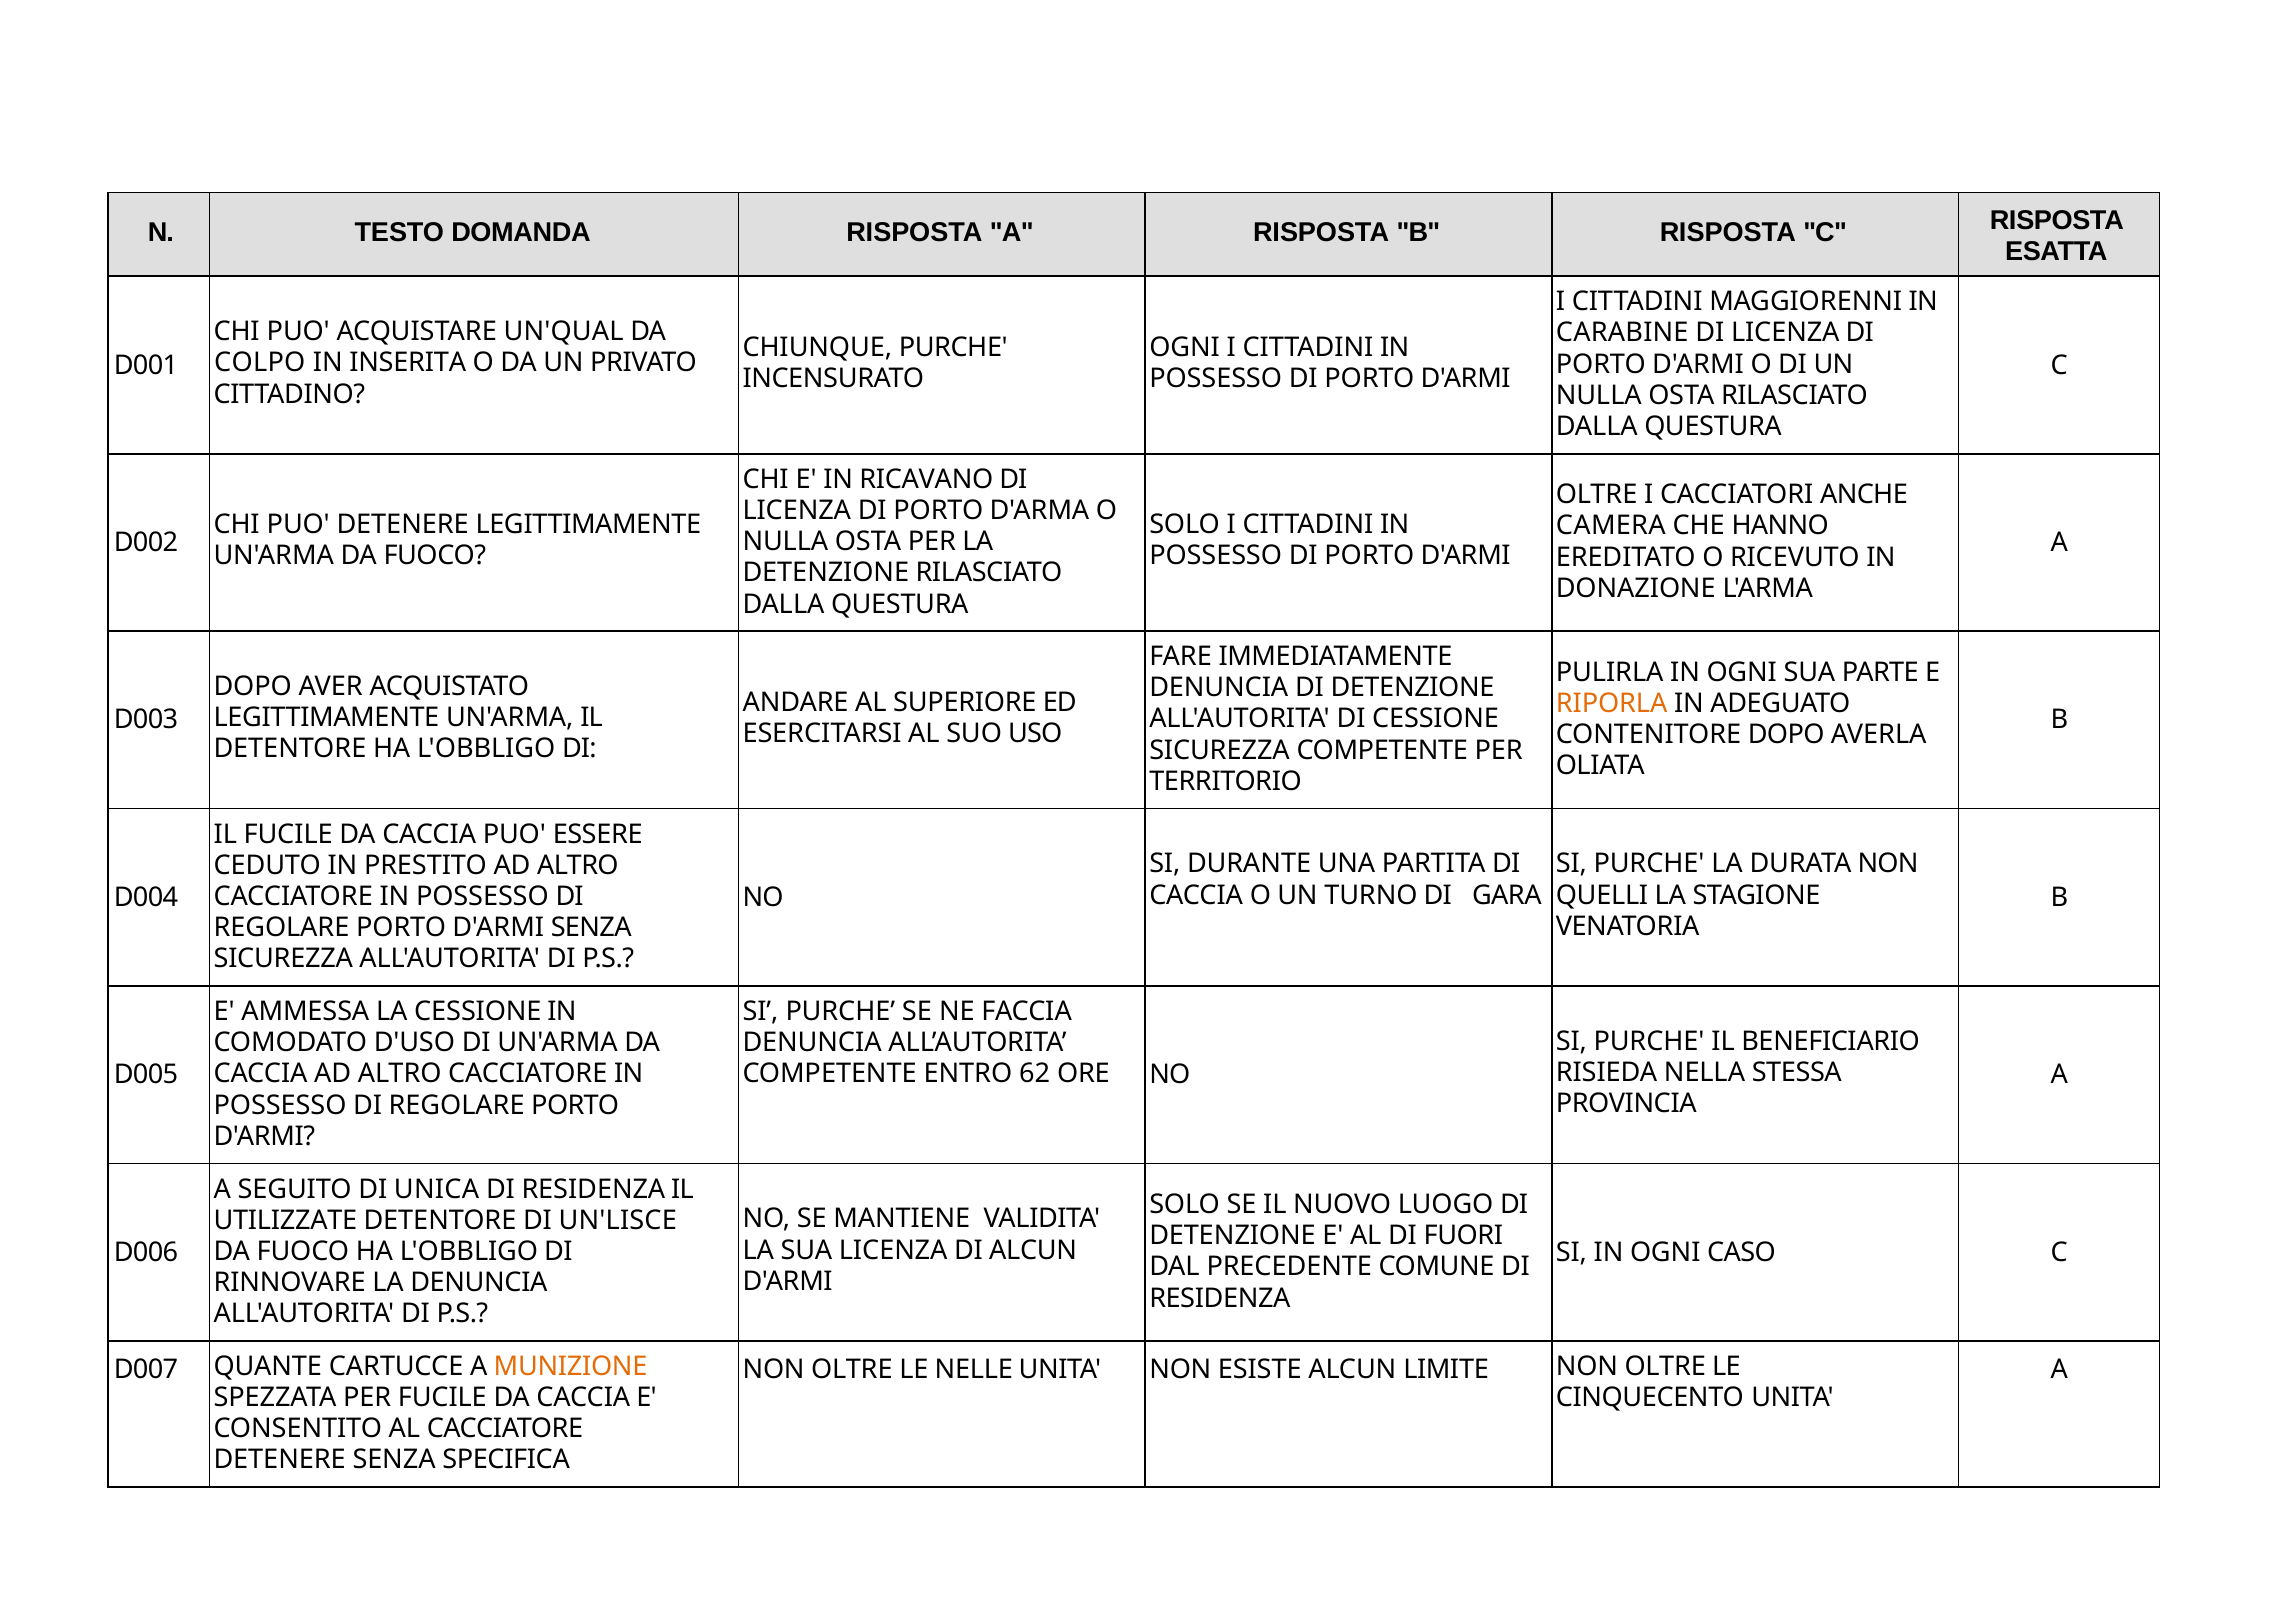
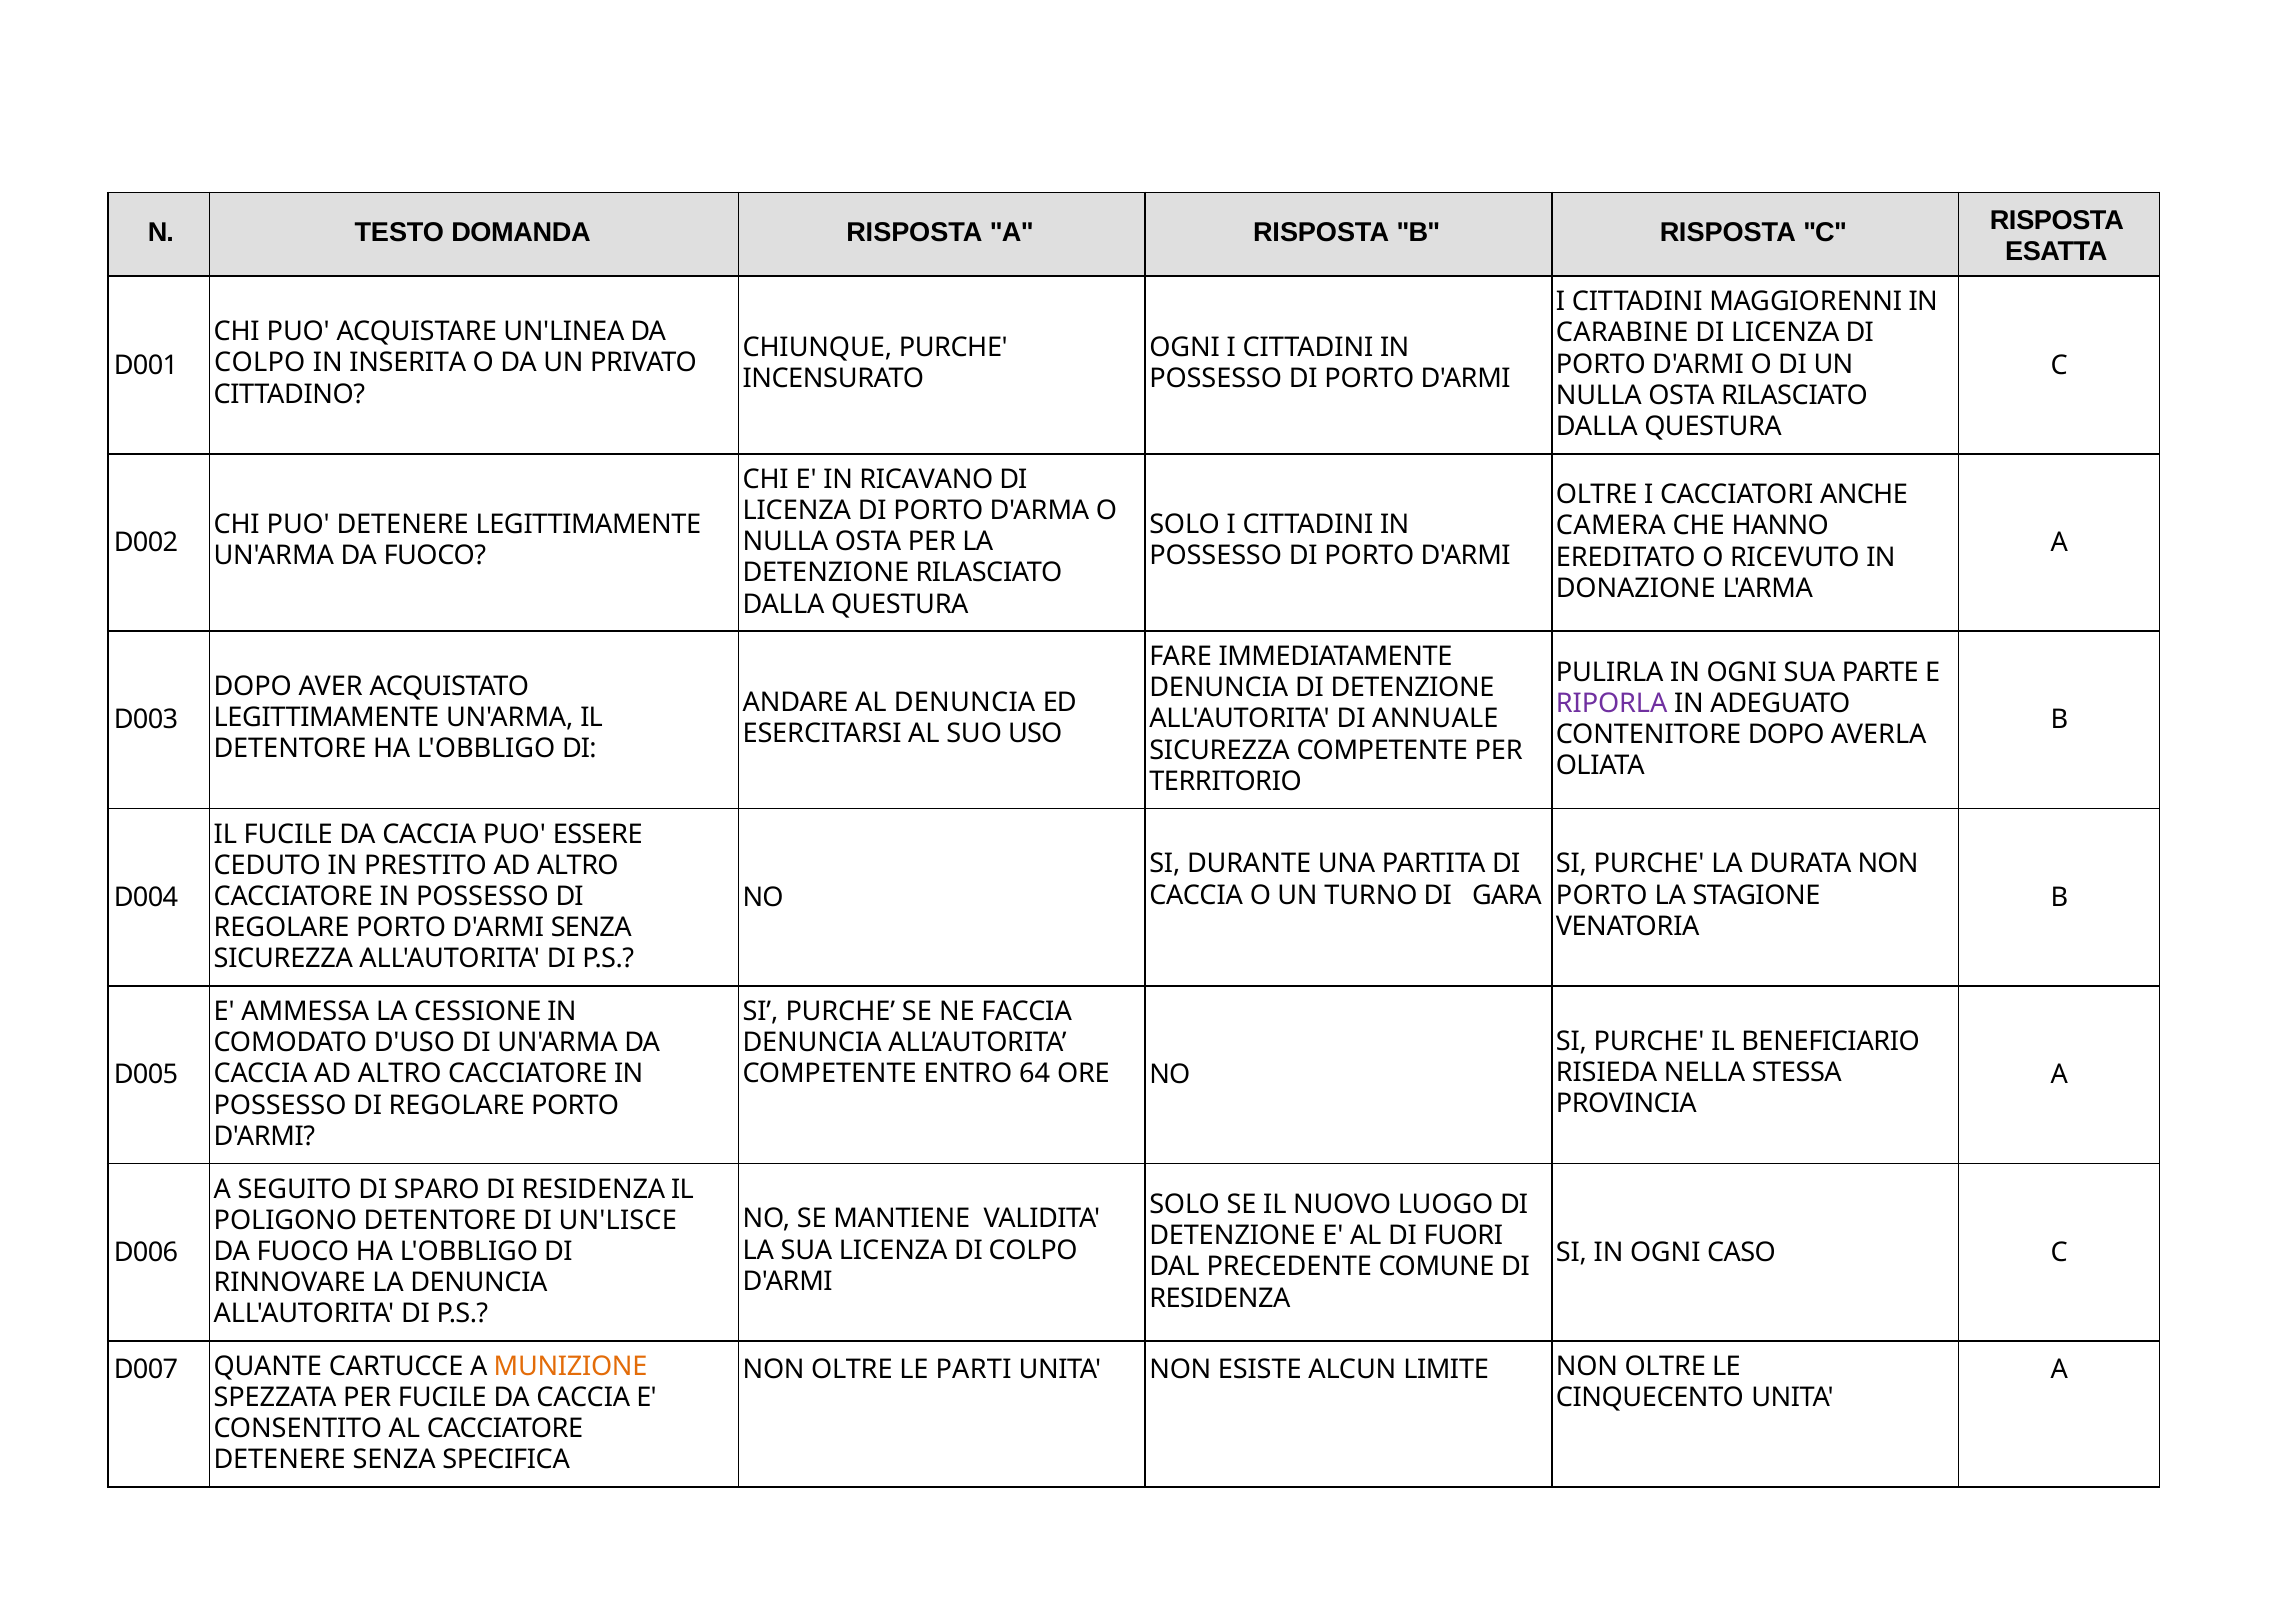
UN'QUAL: UN'QUAL -> UN'LINEA
AL SUPERIORE: SUPERIORE -> DENUNCIA
RIPORLA colour: orange -> purple
DI CESSIONE: CESSIONE -> ANNUALE
QUELLI at (1602, 895): QUELLI -> PORTO
62: 62 -> 64
UNICA: UNICA -> SPARO
UTILIZZATE: UTILIZZATE -> POLIGONO
DI ALCUN: ALCUN -> COLPO
NELLE: NELLE -> PARTI
